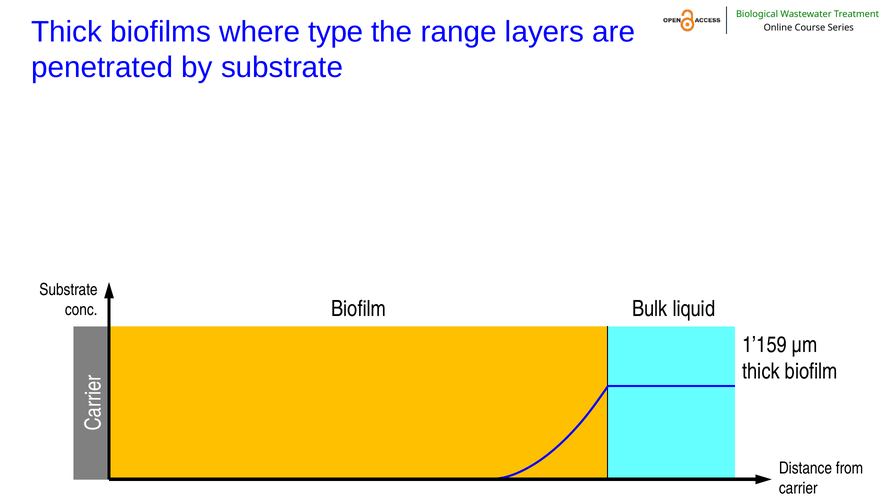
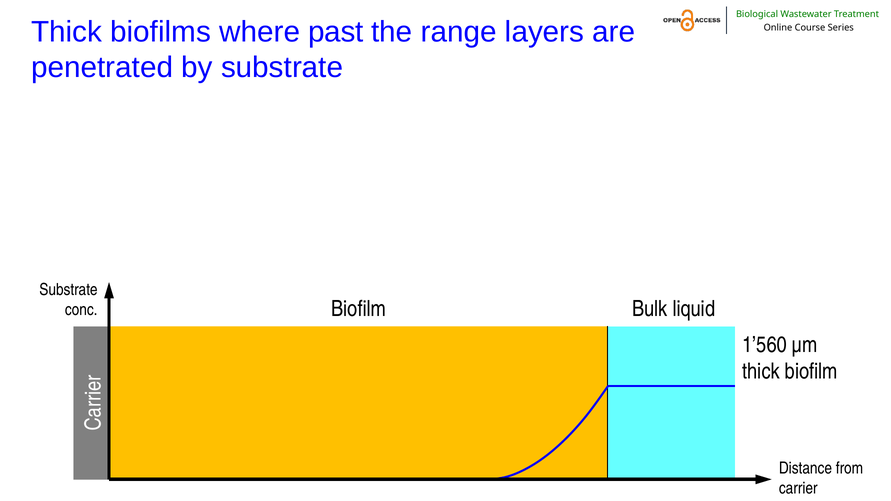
type: type -> past
1’159: 1’159 -> 1’560
